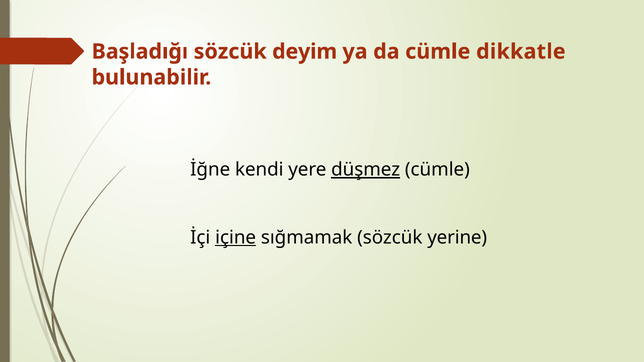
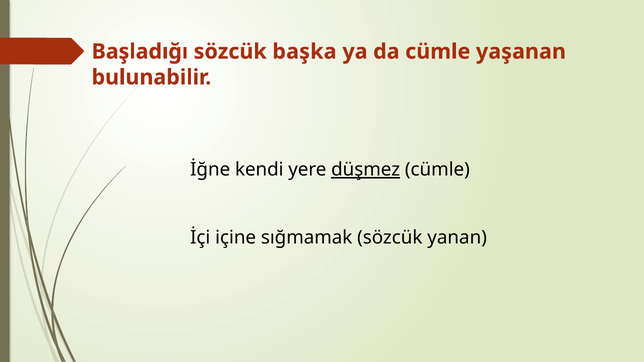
deyim: deyim -> başka
dikkatle: dikkatle -> yaşanan
içine underline: present -> none
yerine: yerine -> yanan
